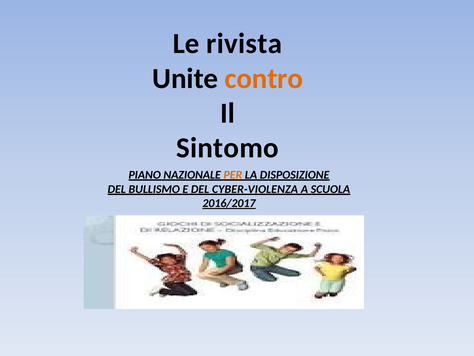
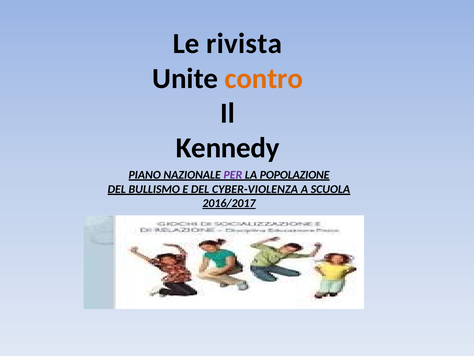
Sintomo: Sintomo -> Kennedy
PER colour: orange -> purple
DISPOSIZIONE: DISPOSIZIONE -> POPOLAZIONE
